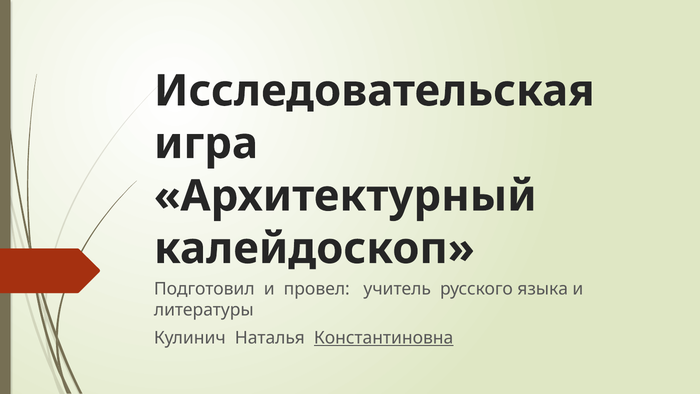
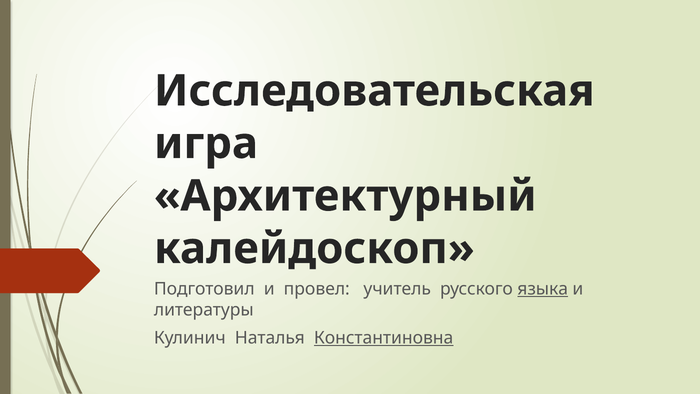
языка underline: none -> present
